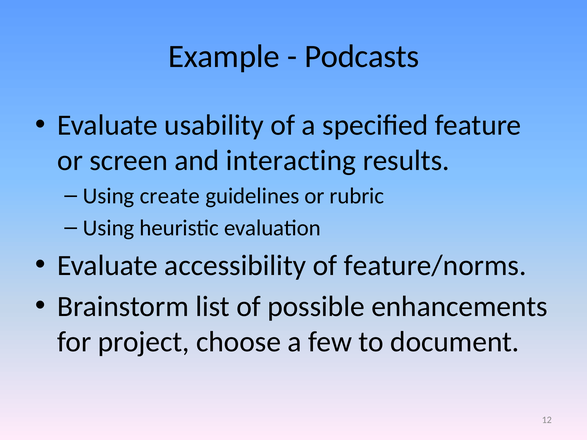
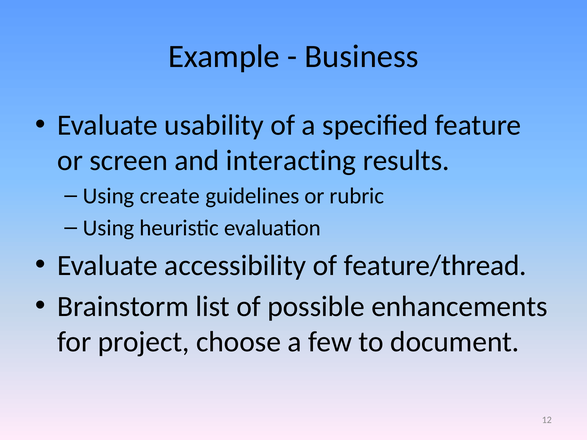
Podcasts: Podcasts -> Business
feature/norms: feature/norms -> feature/thread
